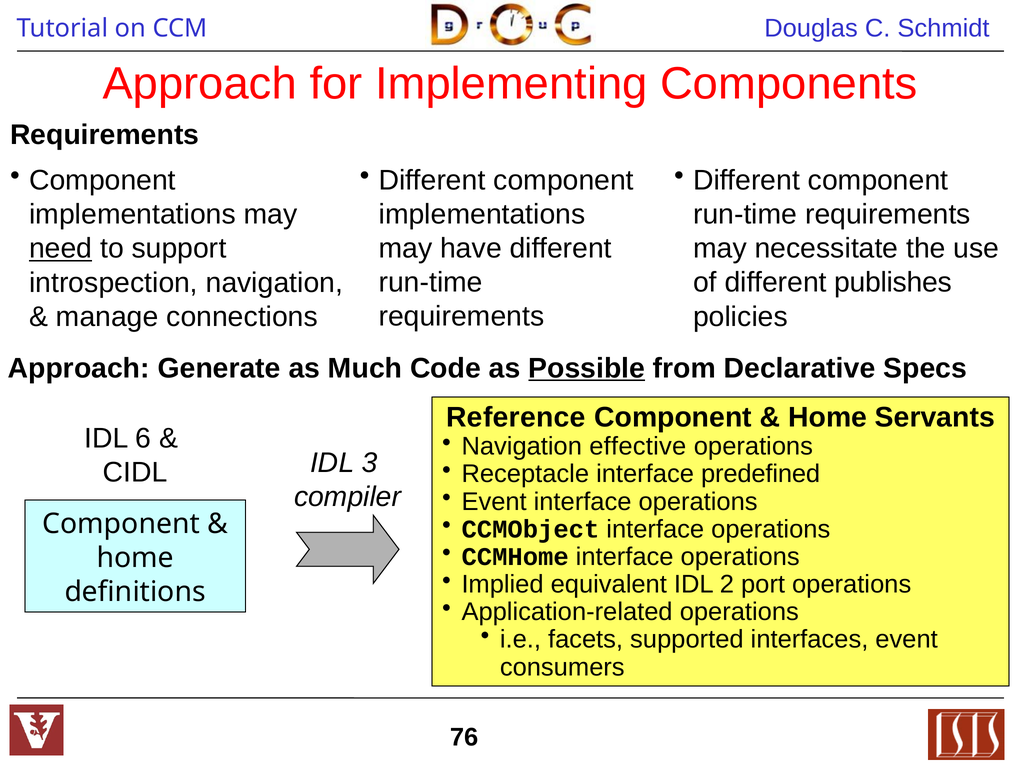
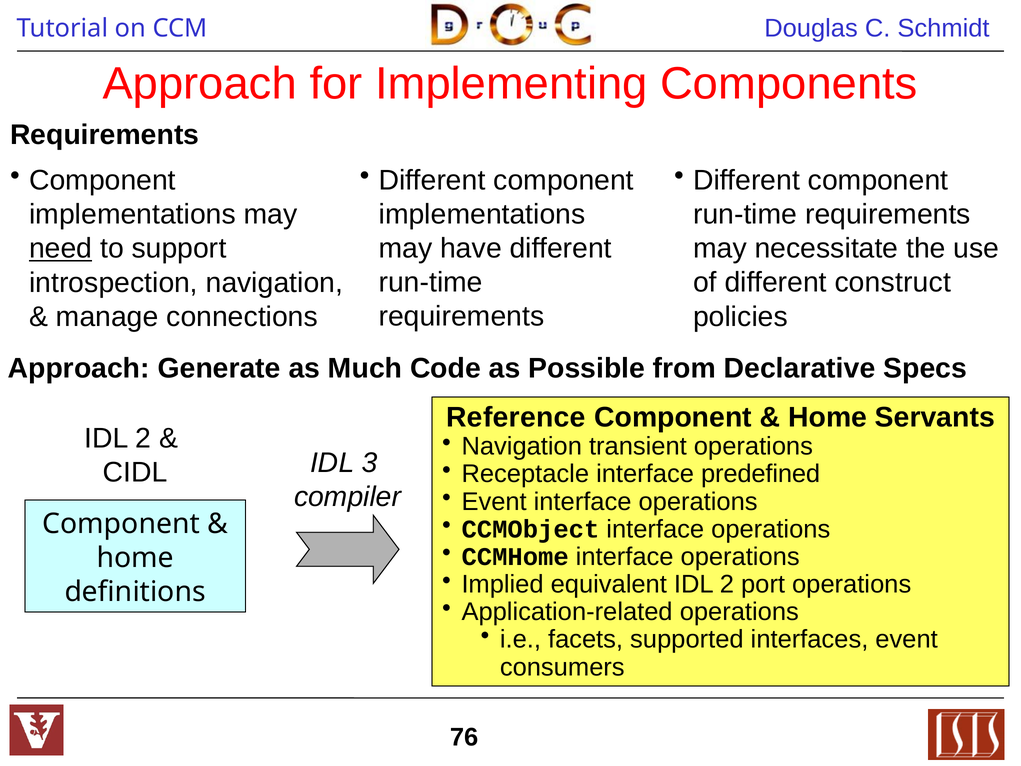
publishes: publishes -> construct
Possible underline: present -> none
6 at (143, 438): 6 -> 2
effective: effective -> transient
